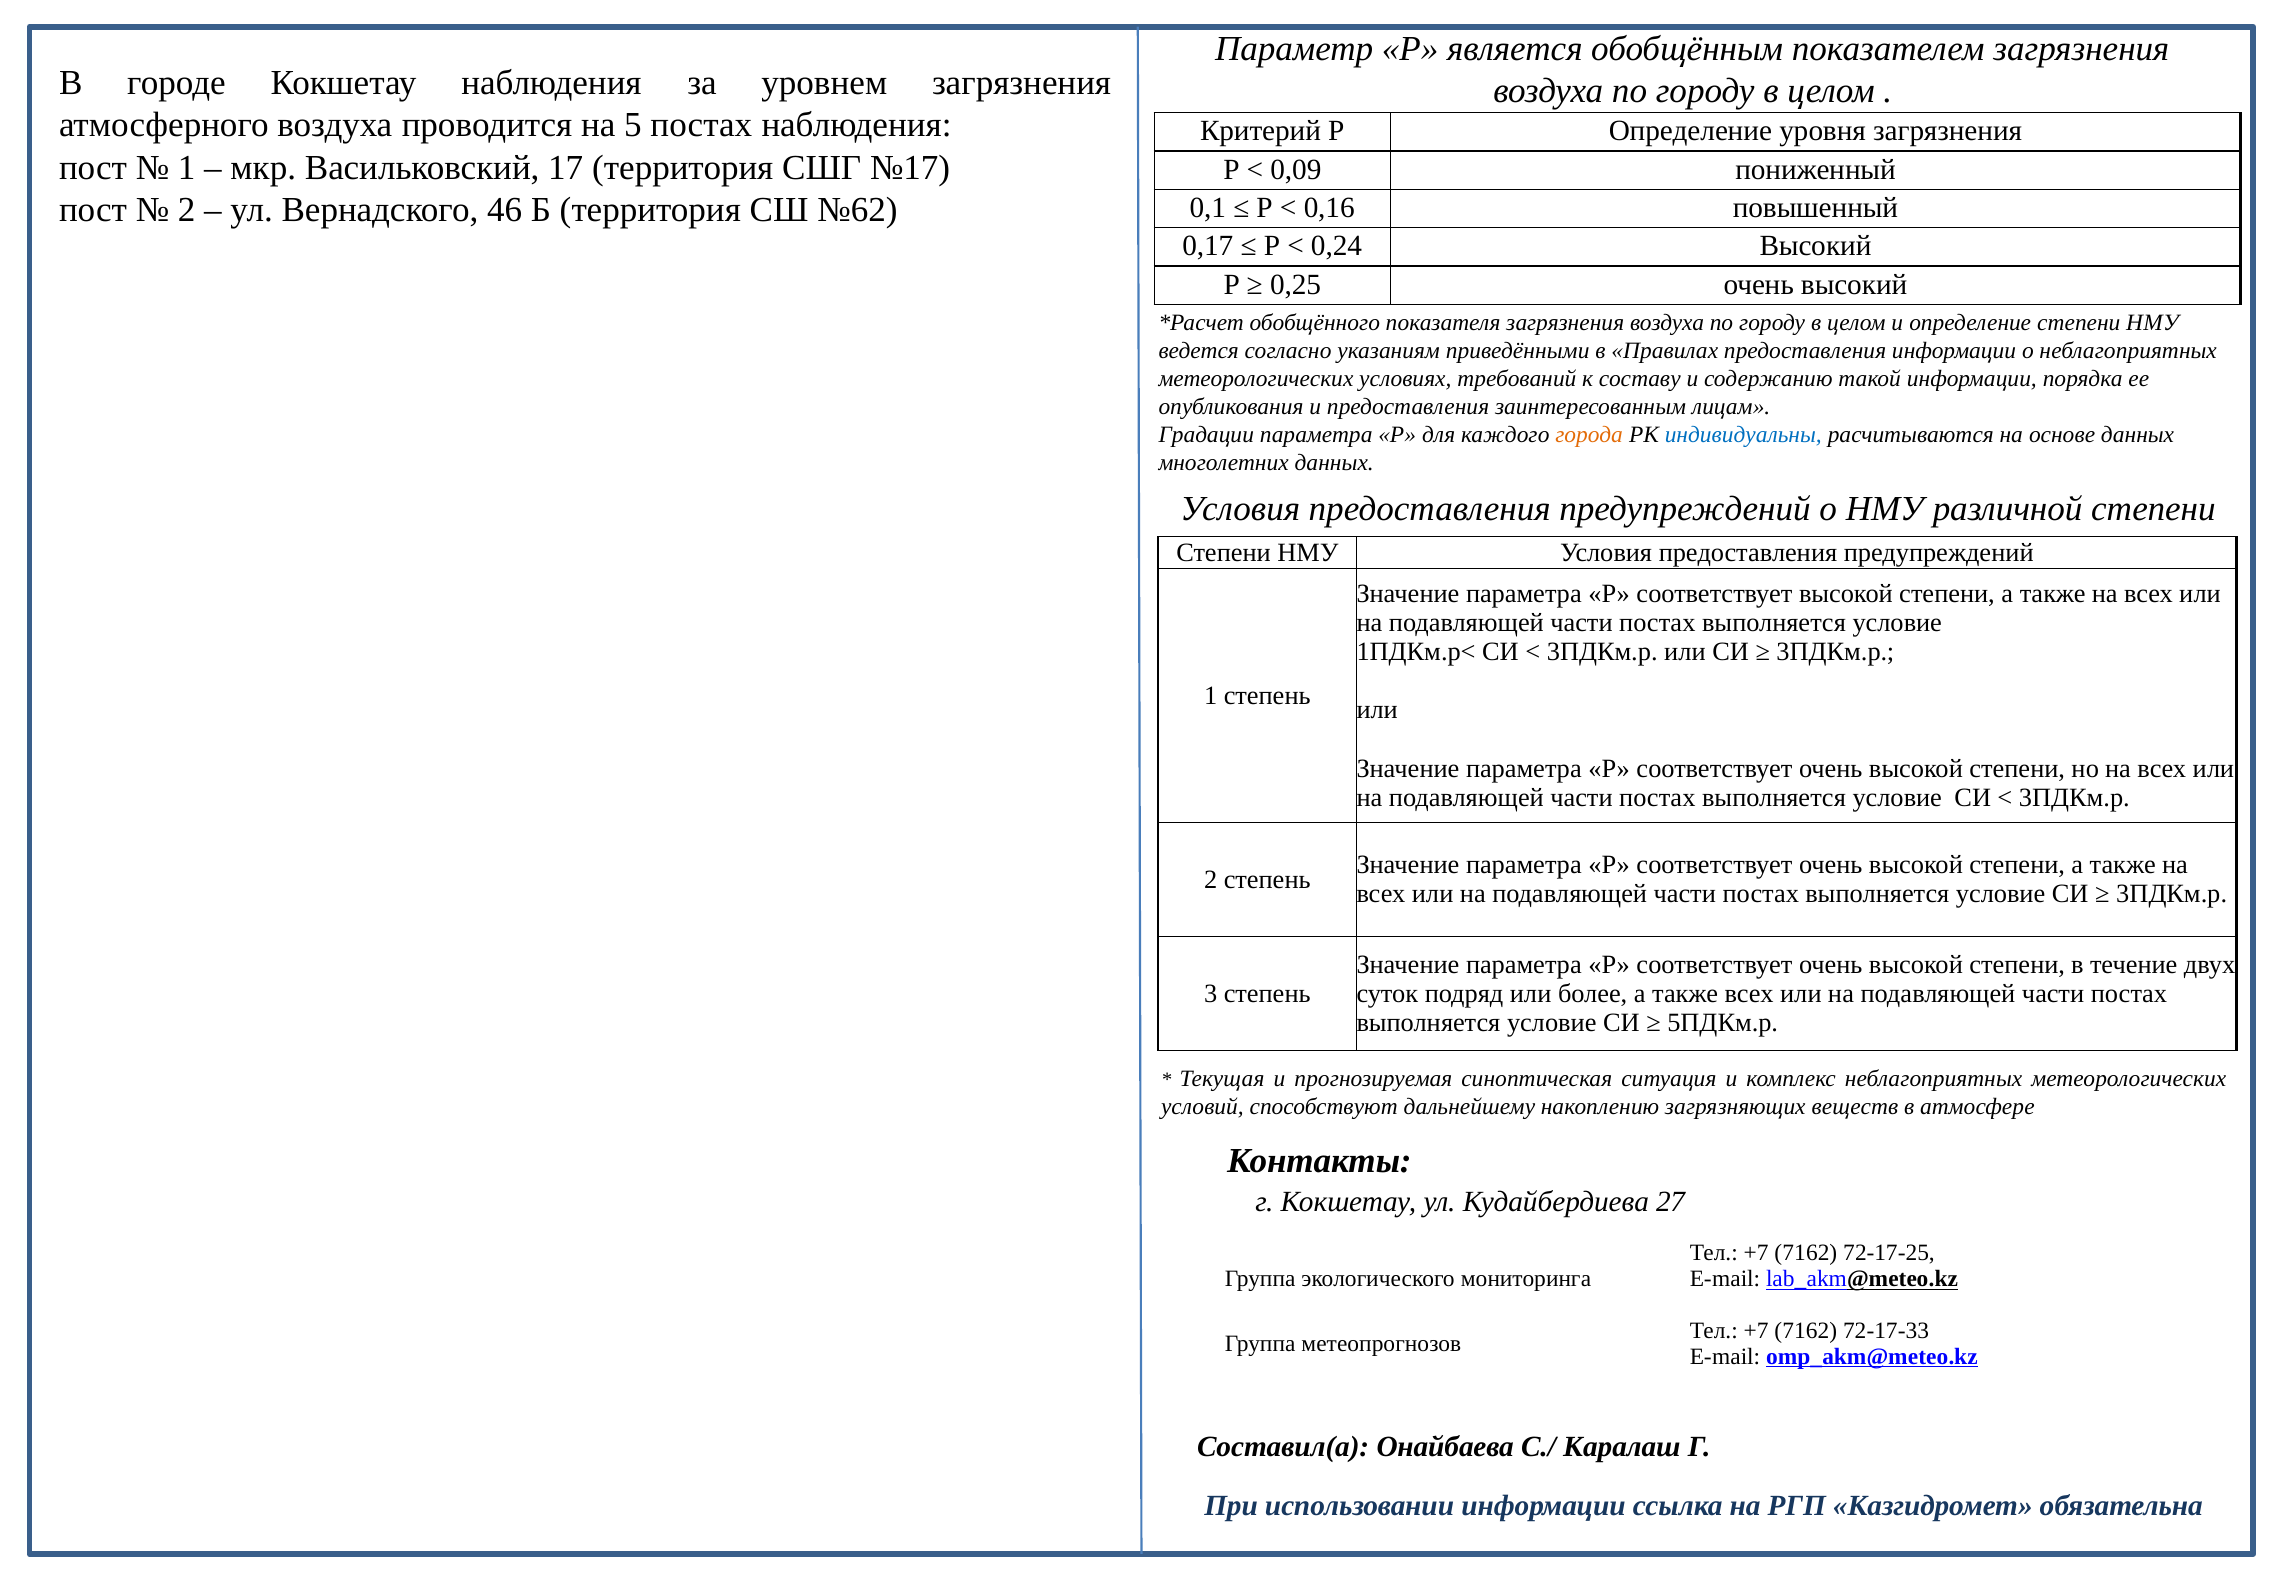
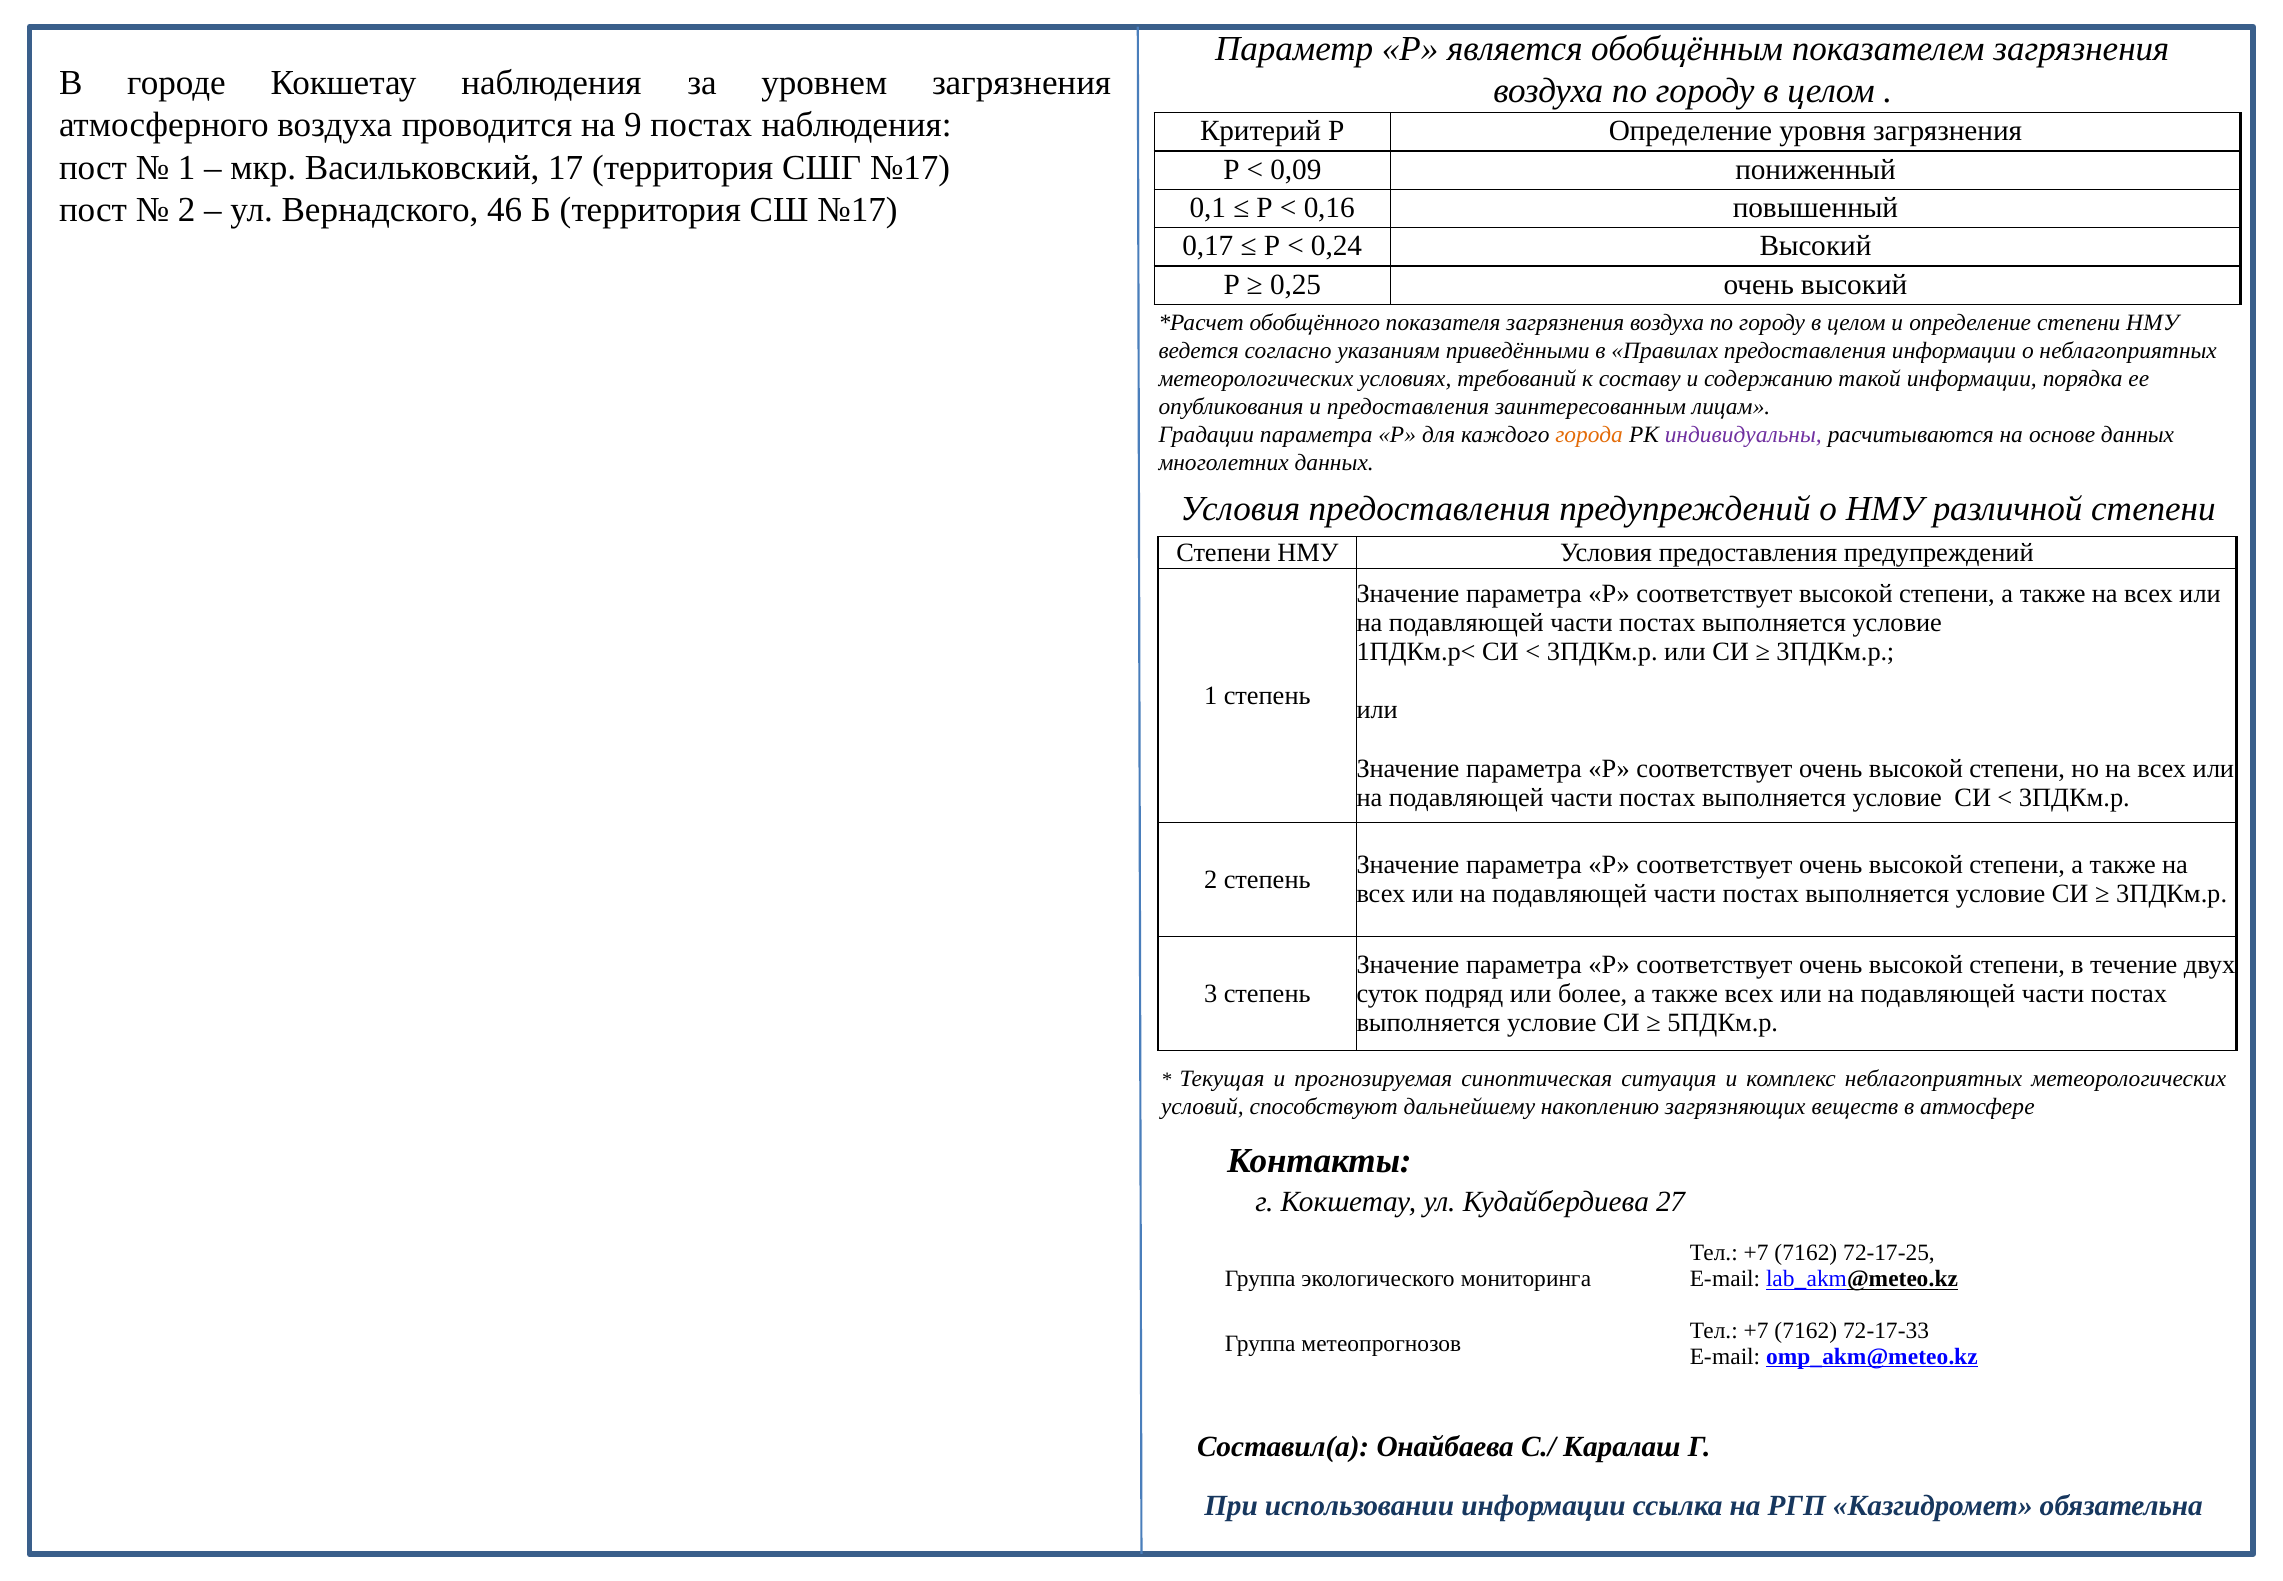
5: 5 -> 9
СШ №62: №62 -> №17
индивидуальны colour: blue -> purple
